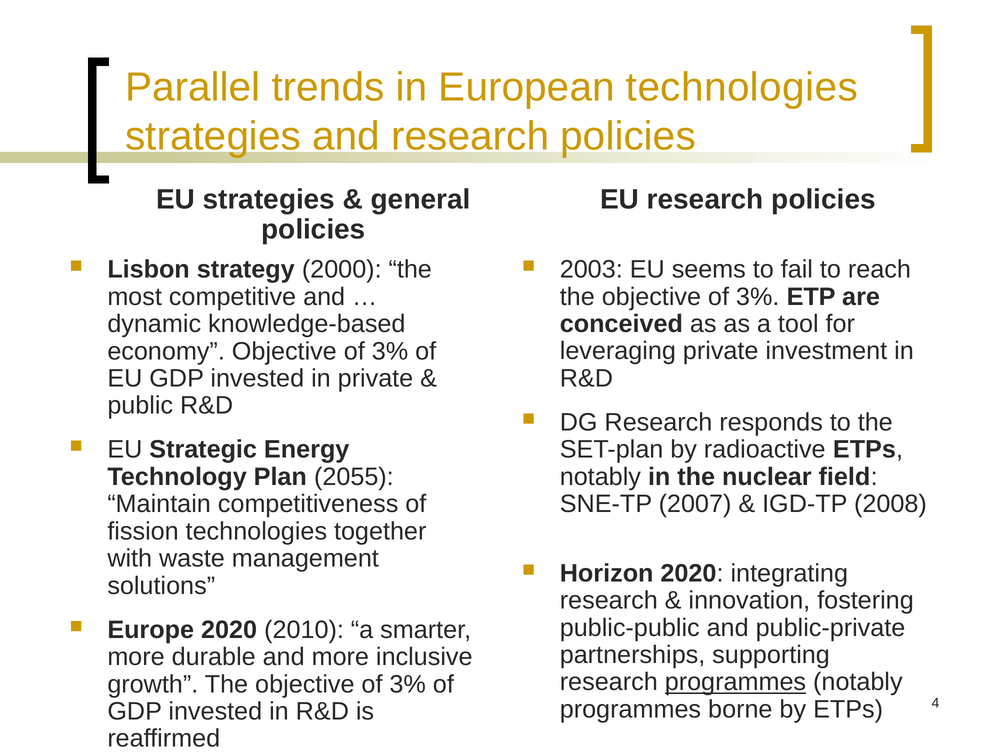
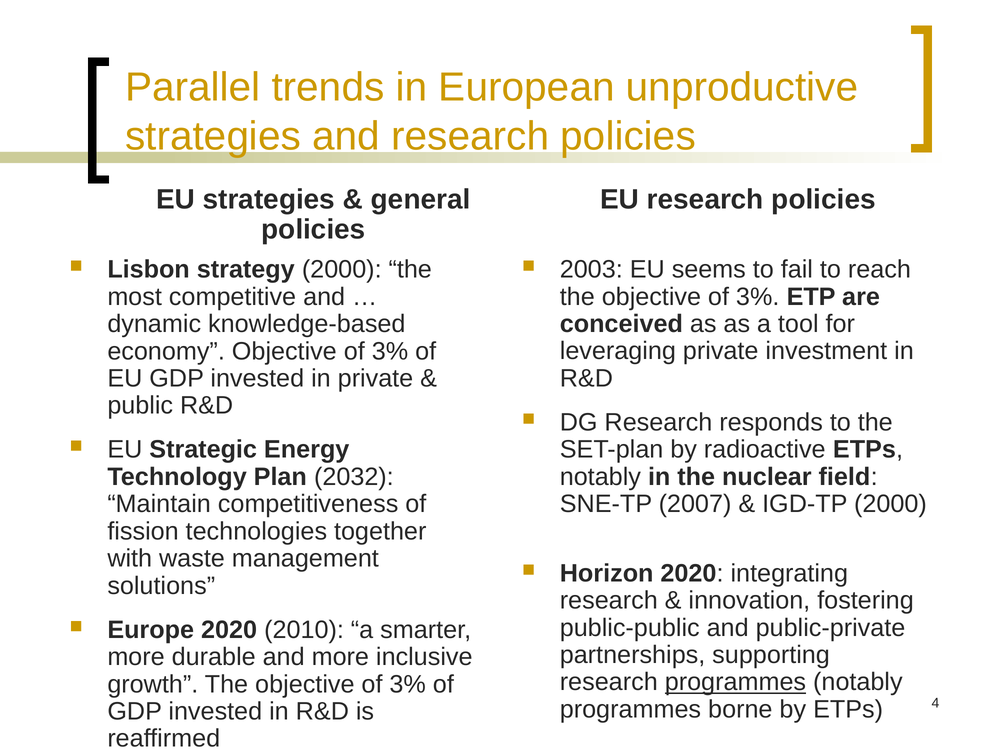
European technologies: technologies -> unproductive
2055: 2055 -> 2032
IGD-TP 2008: 2008 -> 2000
